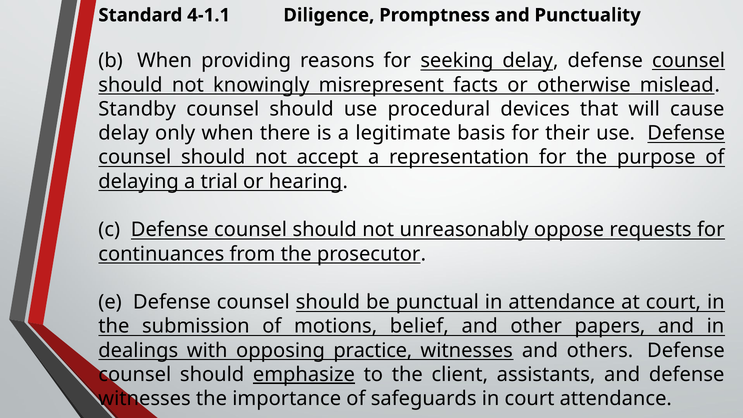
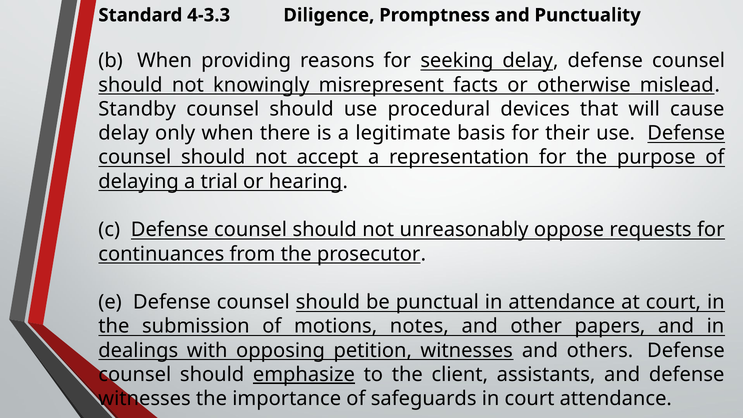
4-1.1: 4-1.1 -> 4-3.3
counsel at (688, 61) underline: present -> none
belief: belief -> notes
practice: practice -> petition
